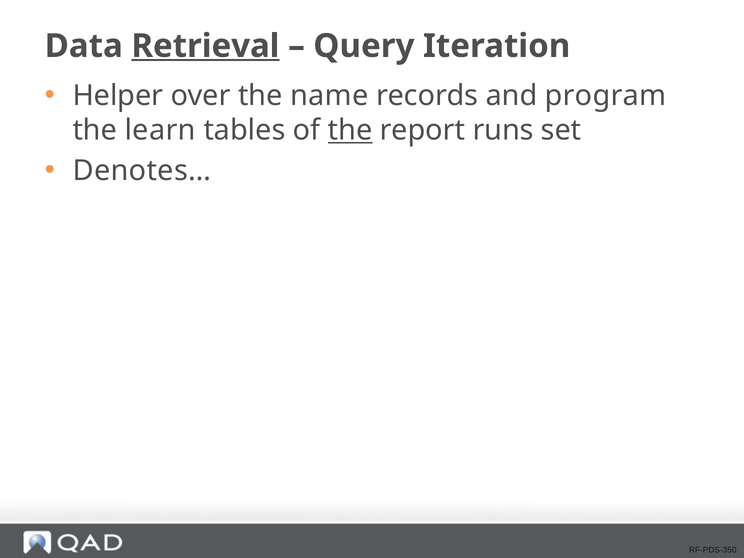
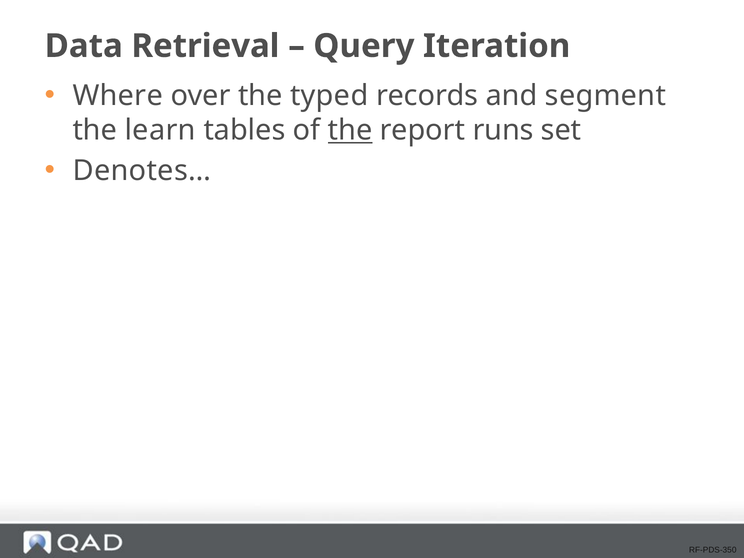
Retrieval underline: present -> none
Helper: Helper -> Where
name: name -> typed
program: program -> segment
